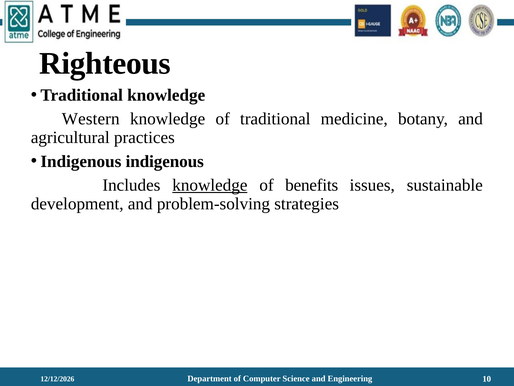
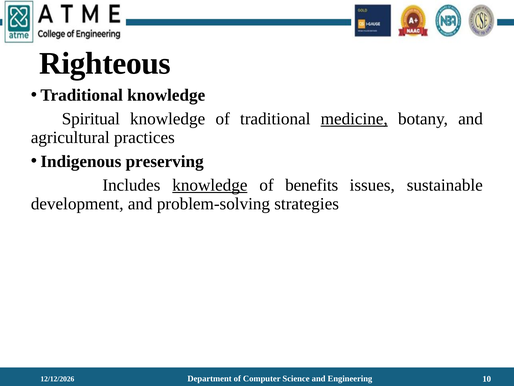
Western: Western -> Spiritual
medicine underline: none -> present
Indigenous indigenous: indigenous -> preserving
